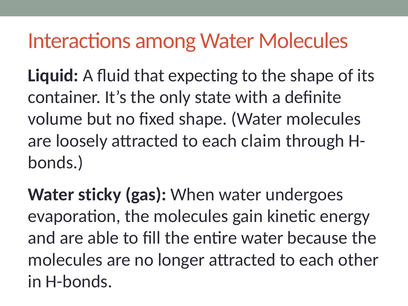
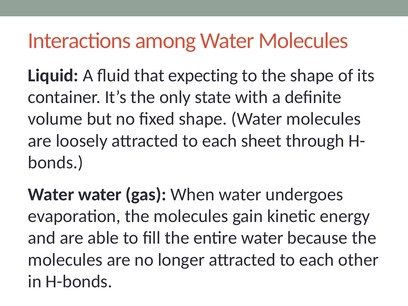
claim: claim -> sheet
Water sticky: sticky -> water
